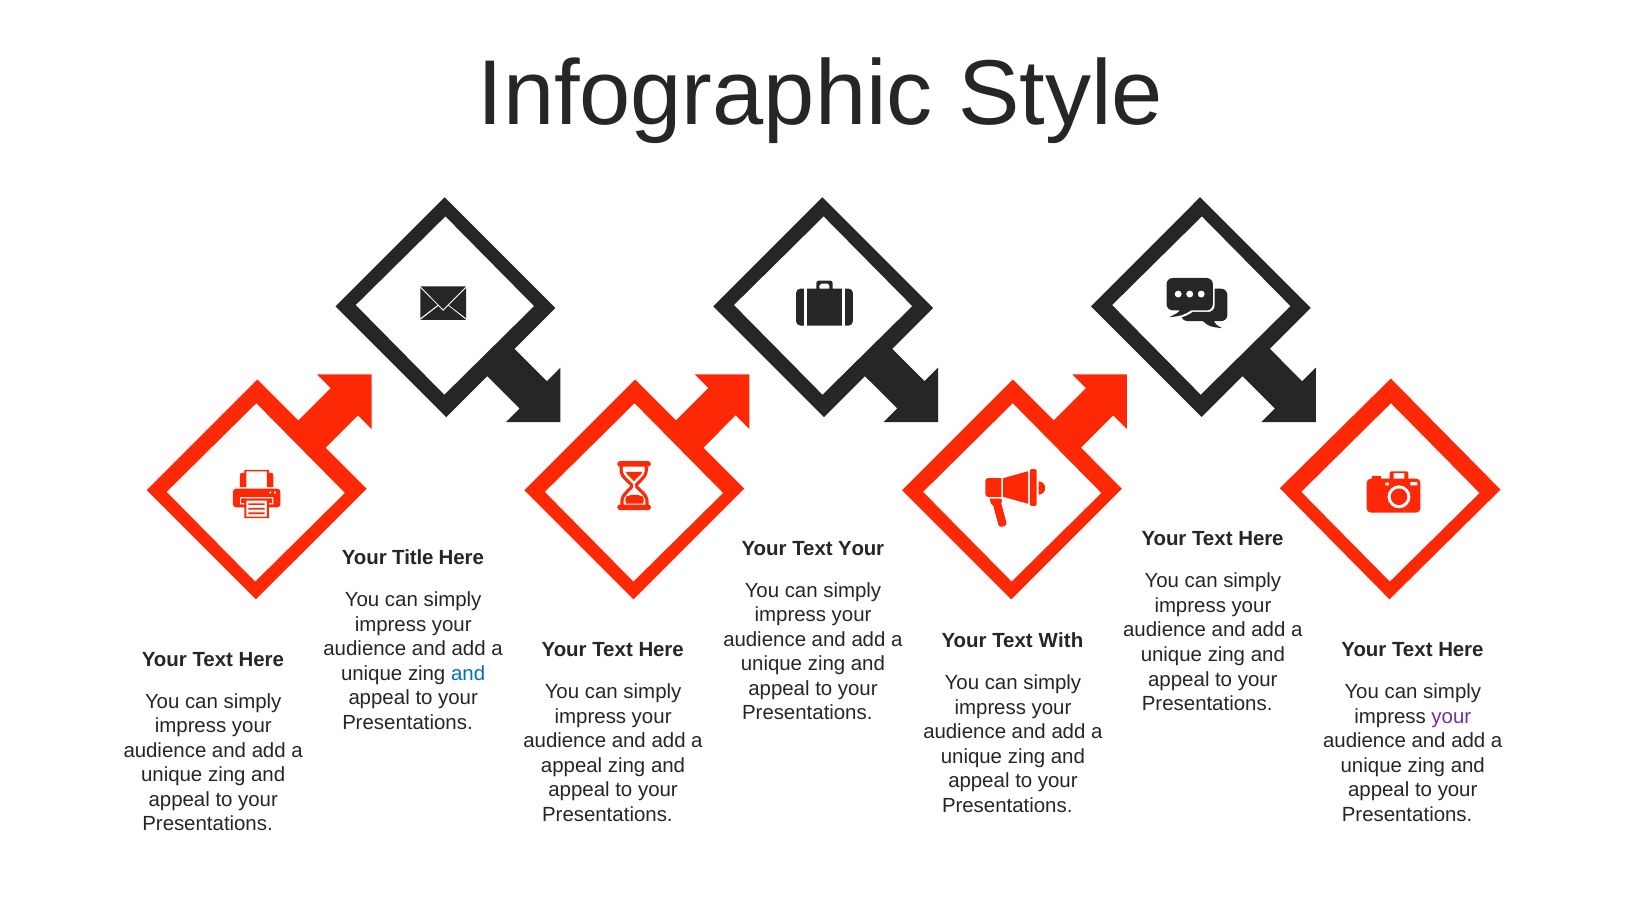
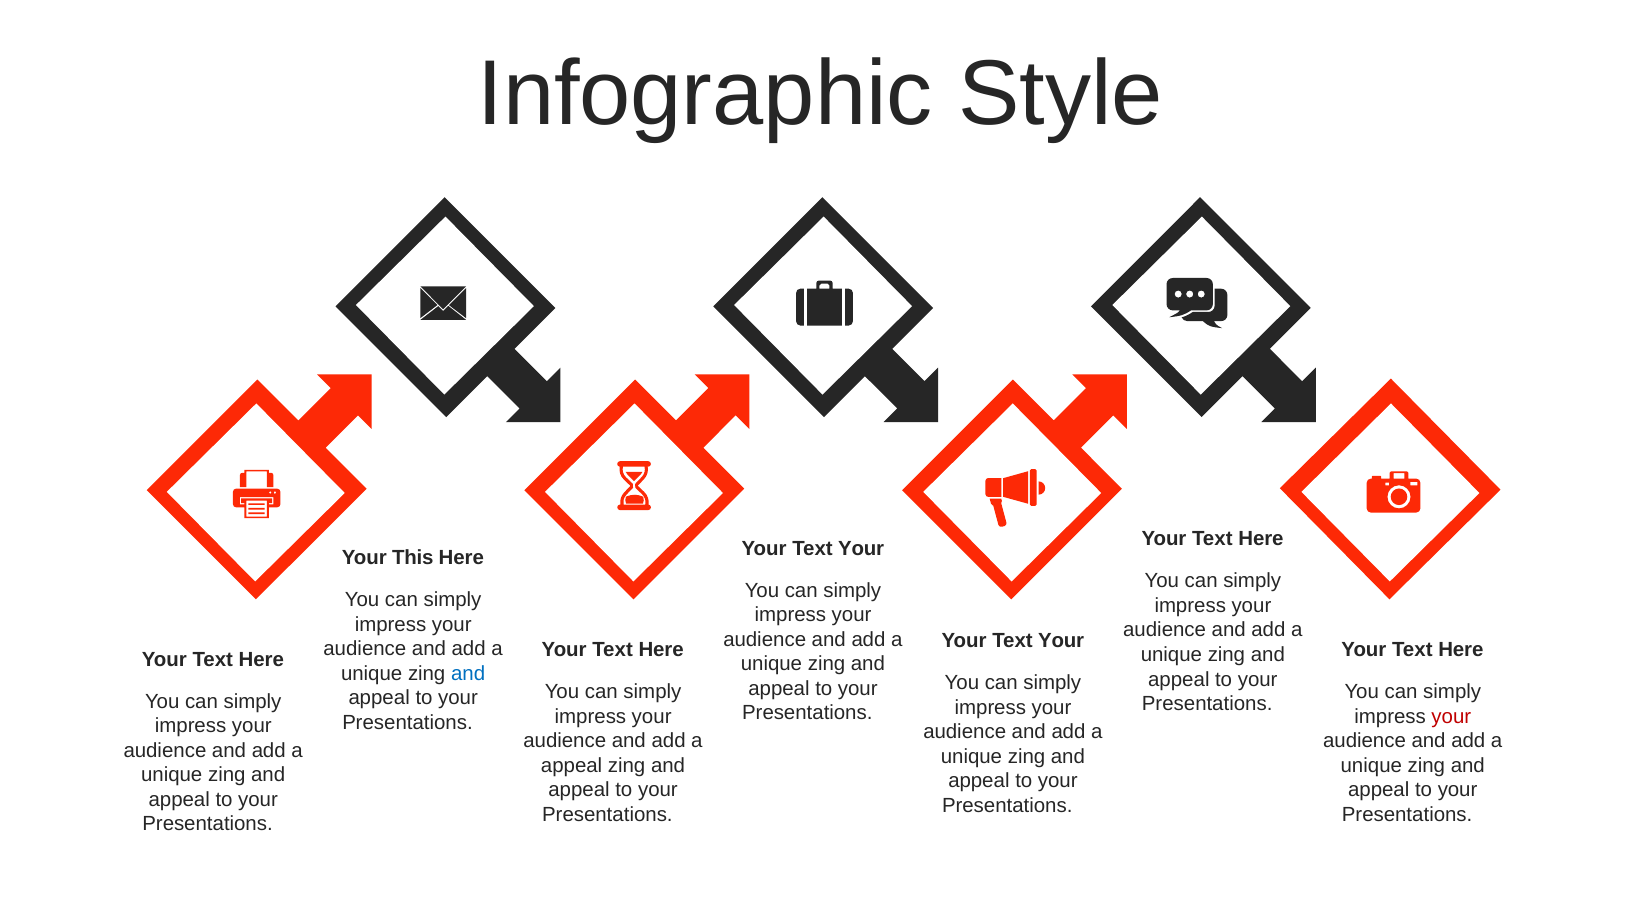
Title: Title -> This
With at (1061, 641): With -> Your
your at (1451, 716) colour: purple -> red
